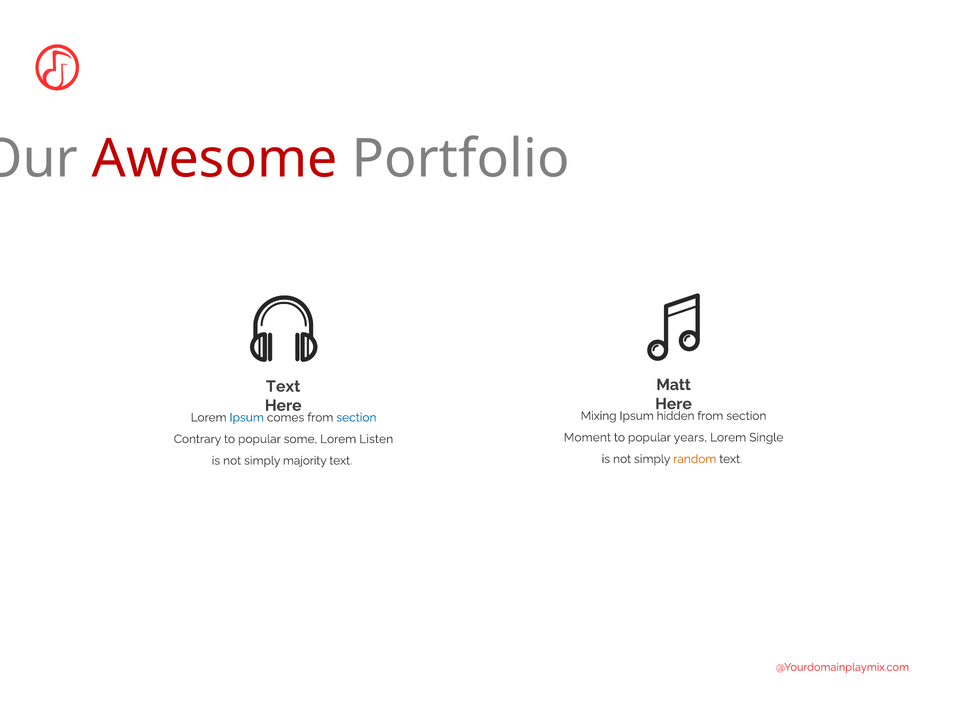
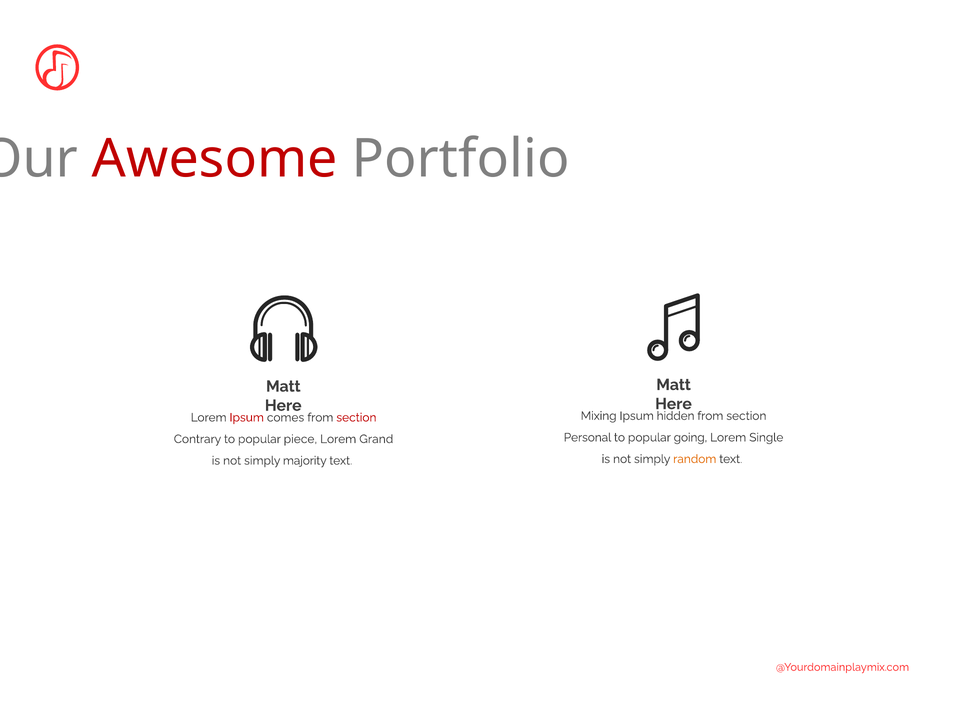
Text at (283, 386): Text -> Matt
Ipsum at (247, 417) colour: blue -> red
section at (356, 417) colour: blue -> red
Moment: Moment -> Personal
years: years -> going
some: some -> piece
Listen: Listen -> Grand
